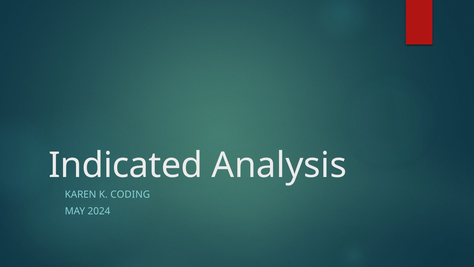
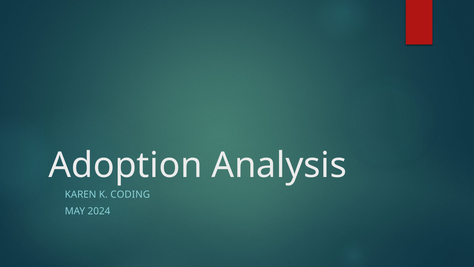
Indicated: Indicated -> Adoption
